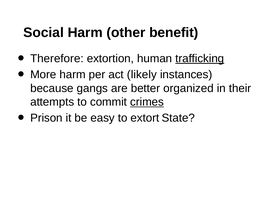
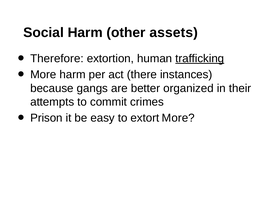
benefit: benefit -> assets
likely: likely -> there
crimes underline: present -> none
extort State: State -> More
